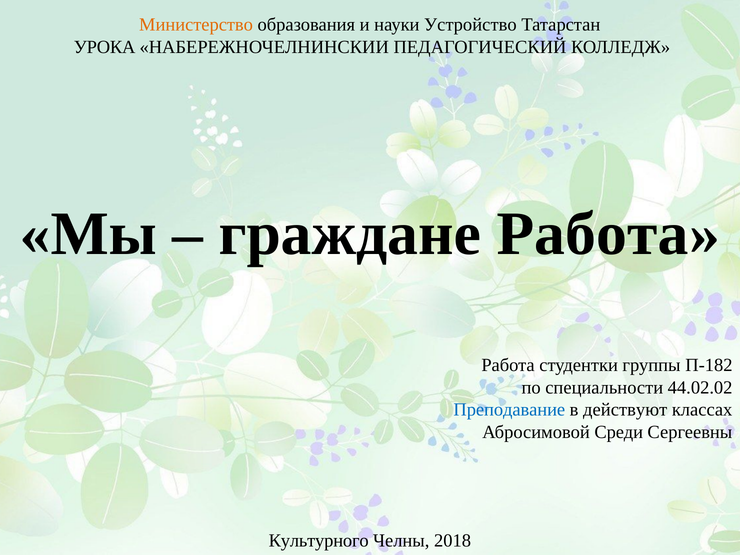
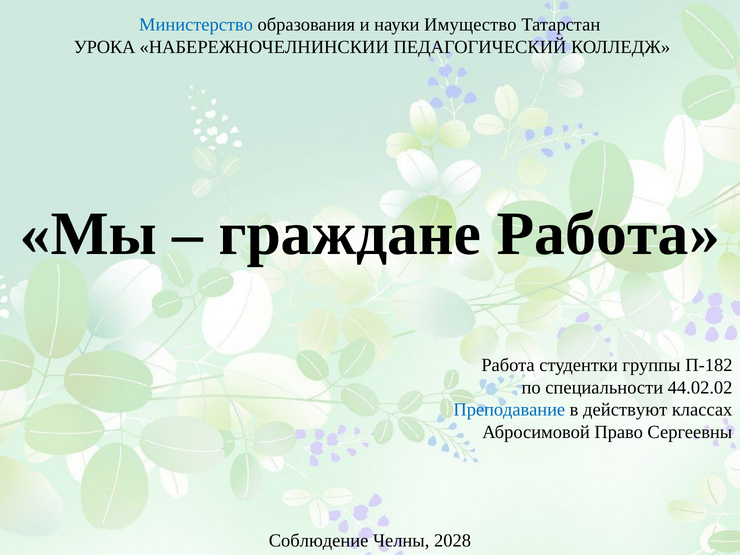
Министерство colour: orange -> blue
Устройство: Устройство -> Имущество
Среди: Среди -> Право
Культурного: Культурного -> Соблюдение
2018: 2018 -> 2028
